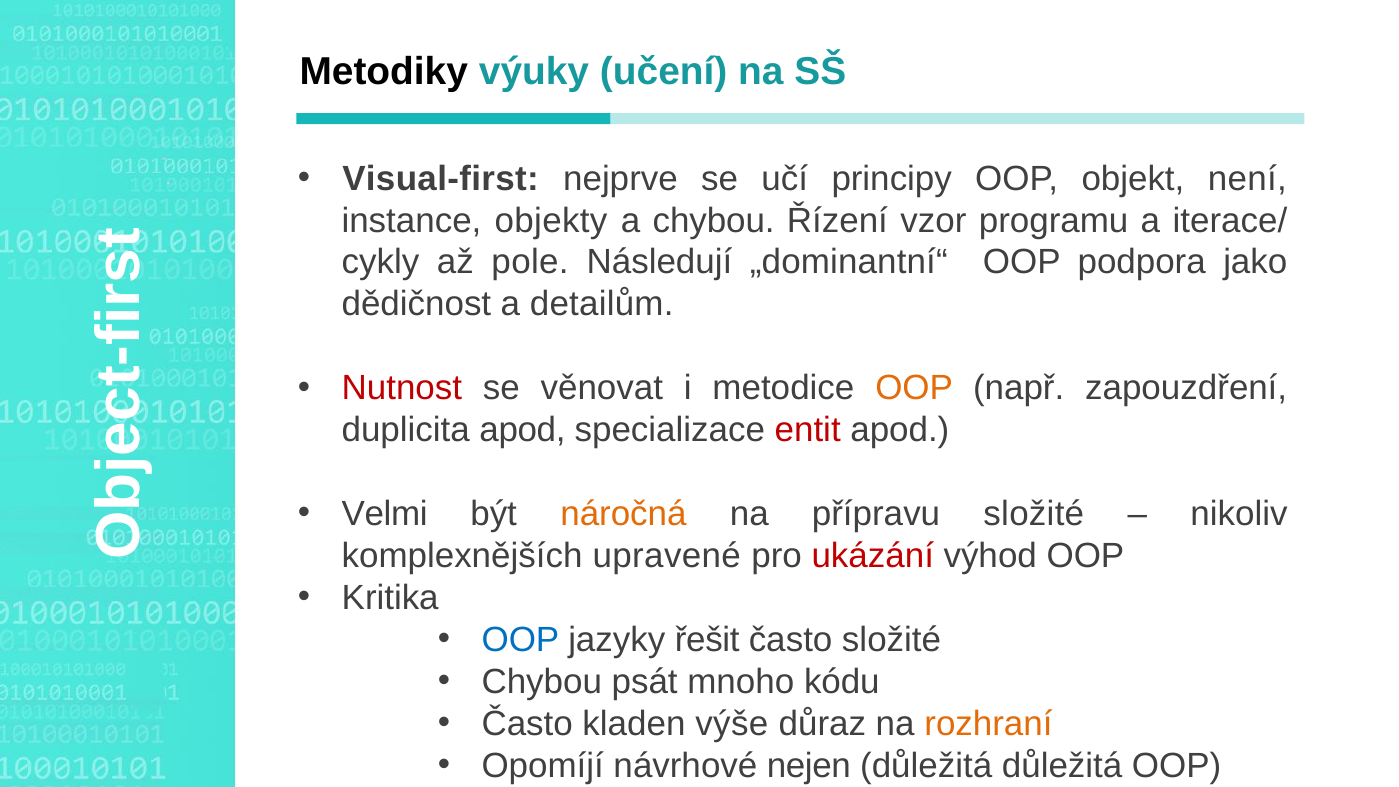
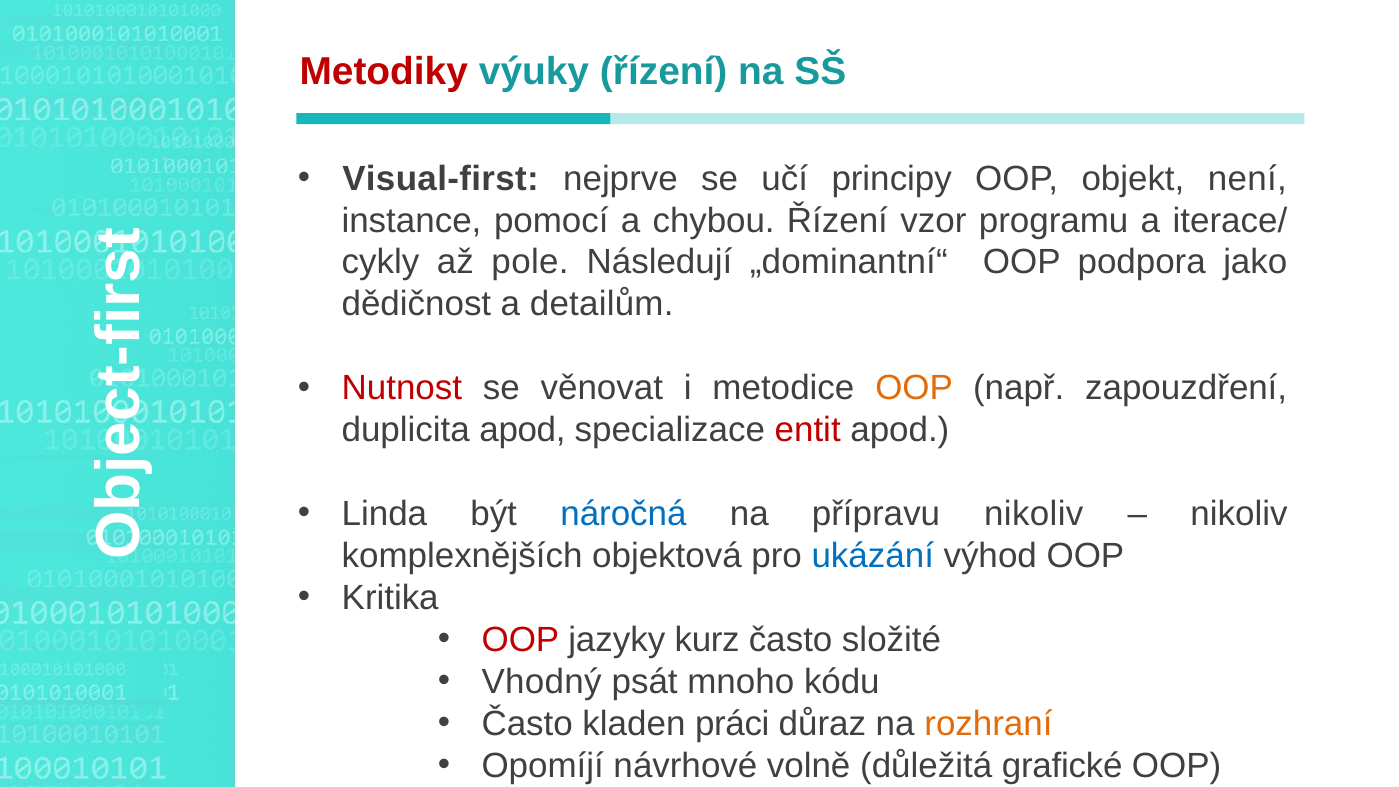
Metodiky colour: black -> red
výuky učení: učení -> řízení
objekty: objekty -> pomocí
Velmi: Velmi -> Linda
náročná colour: orange -> blue
přípravu složité: složité -> nikoliv
upravené: upravené -> objektová
ukázání colour: red -> blue
OOP at (520, 640) colour: blue -> red
řešit: řešit -> kurz
Chybou at (542, 682): Chybou -> Vhodný
výše: výše -> práci
nejen: nejen -> volně
důležitá důležitá: důležitá -> grafické
